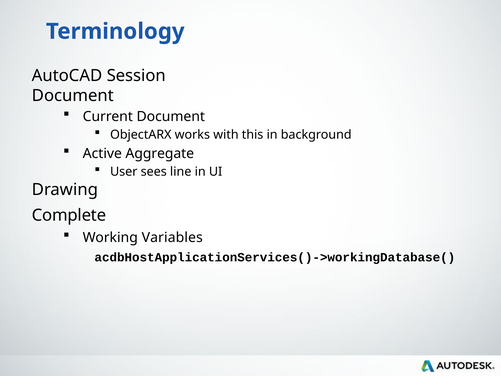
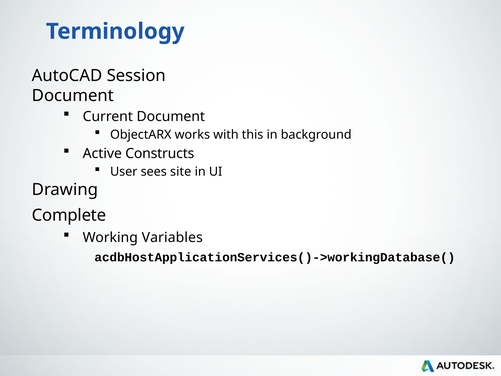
Aggregate: Aggregate -> Constructs
line: line -> site
